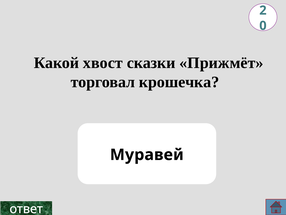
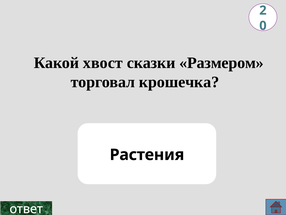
Прижмёт: Прижмёт -> Размером
Муравей: Муравей -> Растения
